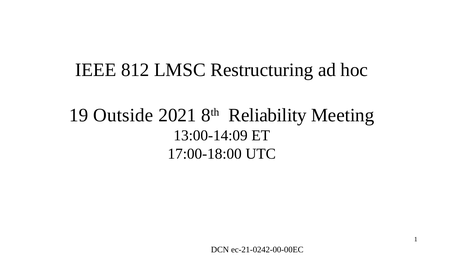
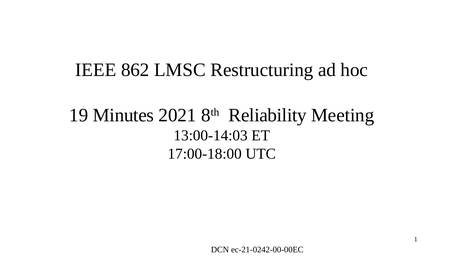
812: 812 -> 862
Outside: Outside -> Minutes
13:00-14:09: 13:00-14:09 -> 13:00-14:03
